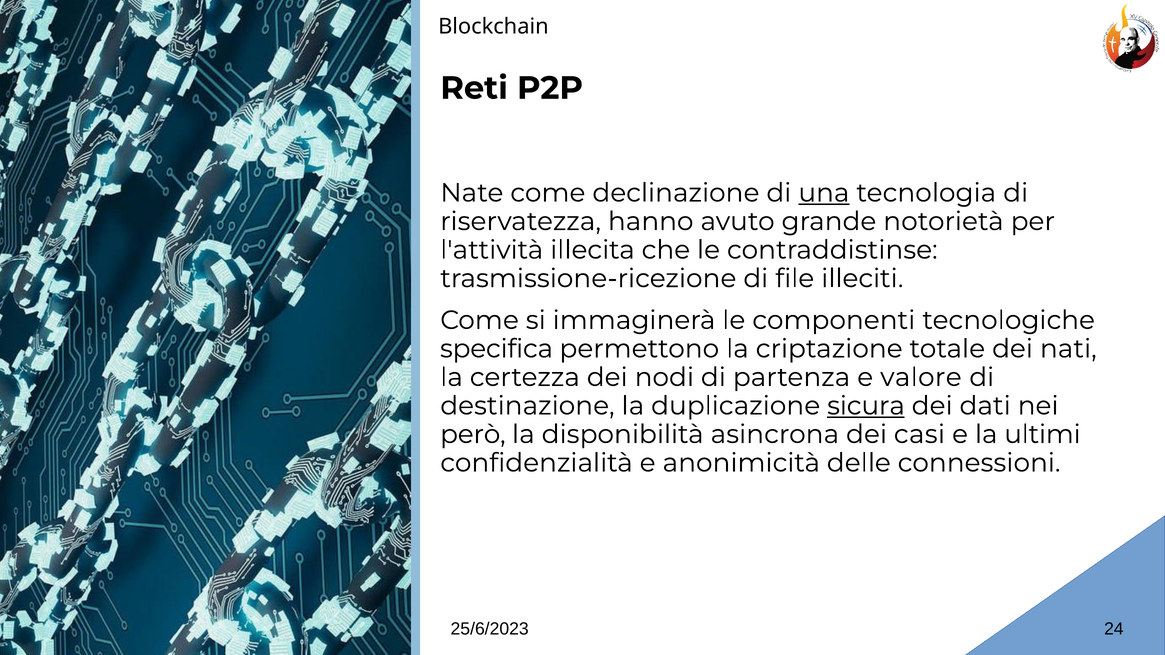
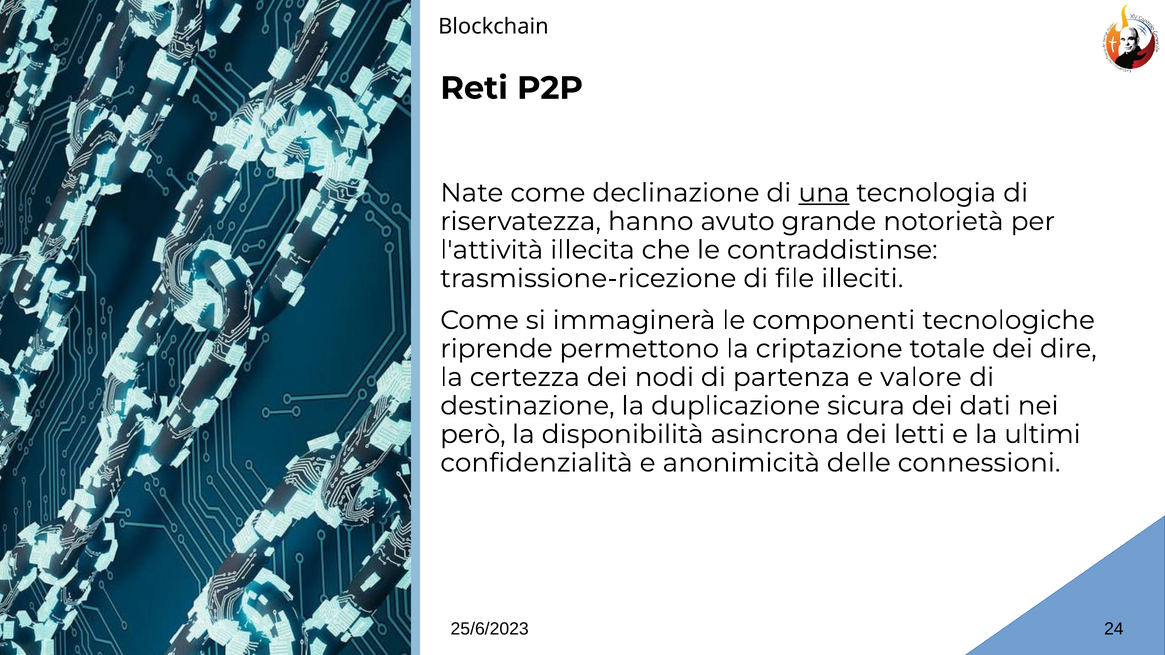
specifica: specifica -> riprende
nati: nati -> dire
sicura underline: present -> none
casi: casi -> letti
